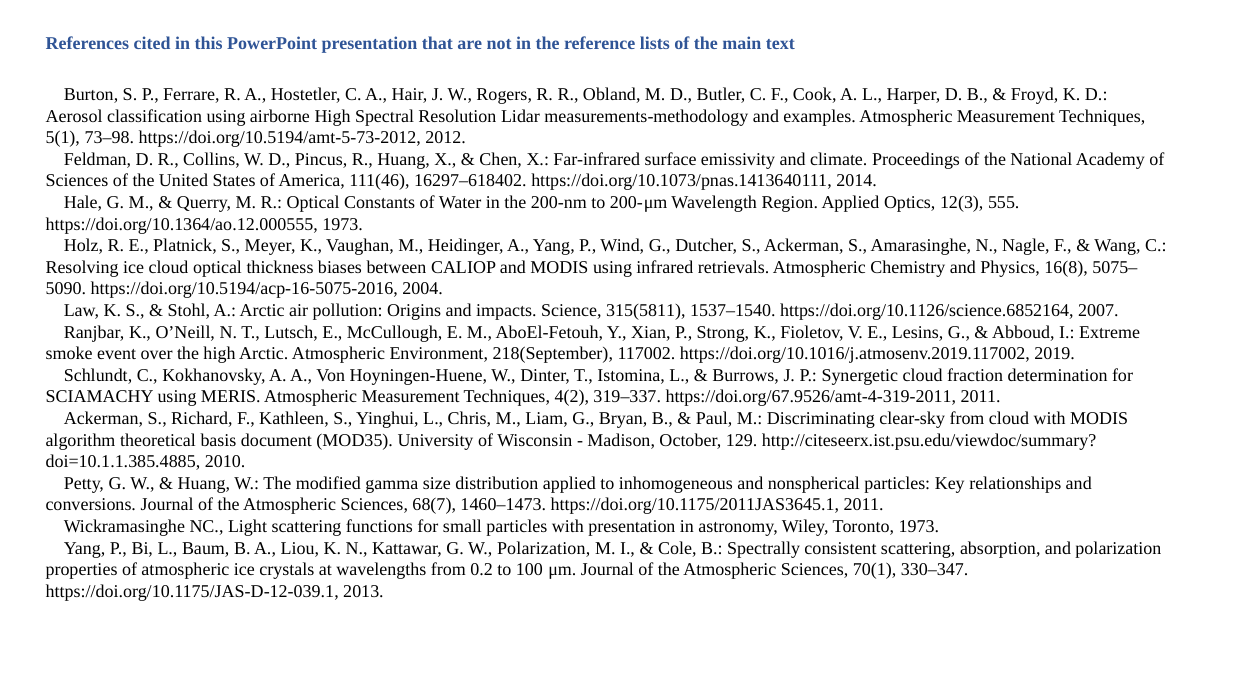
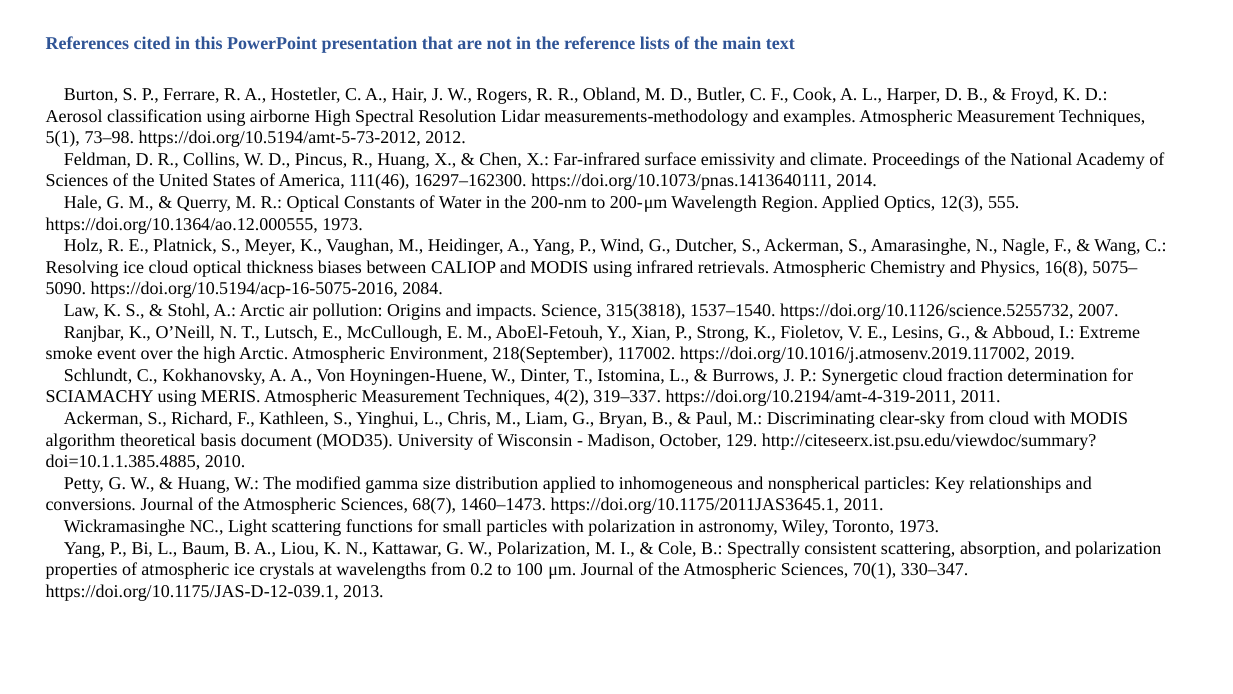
16297–618402: 16297–618402 -> 16297–162300
2004: 2004 -> 2084
315(5811: 315(5811 -> 315(3818
https://doi.org/10.1126/science.6852164: https://doi.org/10.1126/science.6852164 -> https://doi.org/10.1126/science.5255732
https://doi.org/67.9526/amt-4-319-2011: https://doi.org/67.9526/amt-4-319-2011 -> https://doi.org/10.2194/amt-4-319-2011
with presentation: presentation -> polarization
